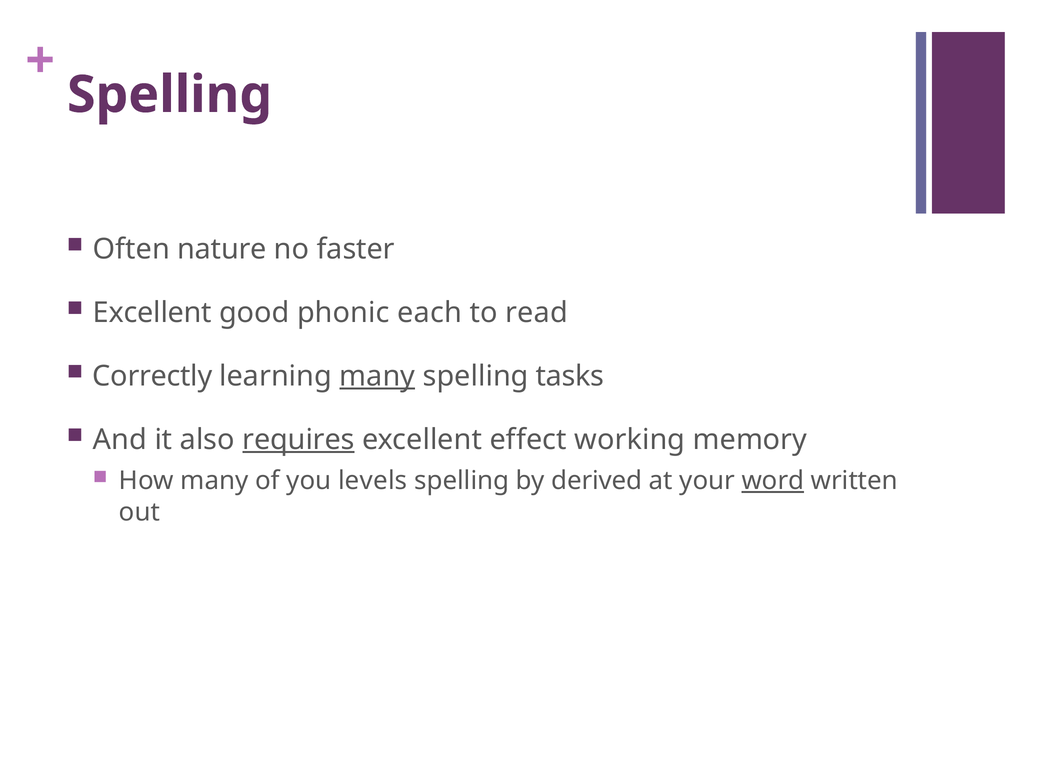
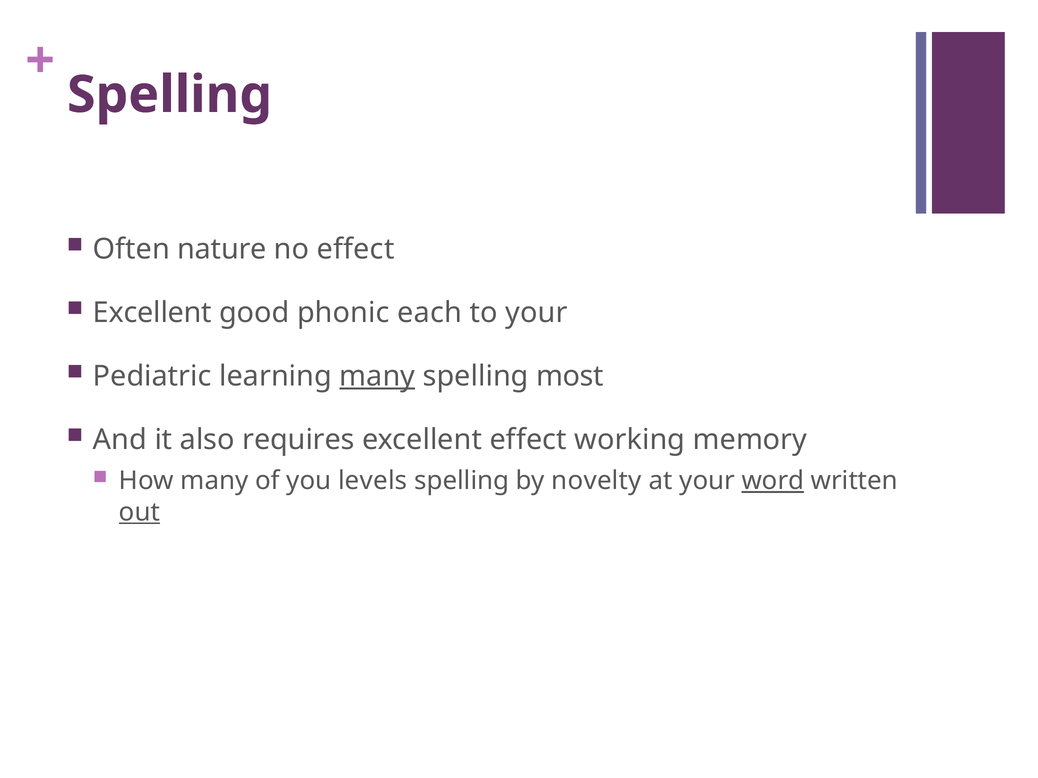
no faster: faster -> effect
to read: read -> your
Correctly: Correctly -> Pediatric
tasks: tasks -> most
requires underline: present -> none
derived: derived -> novelty
out underline: none -> present
